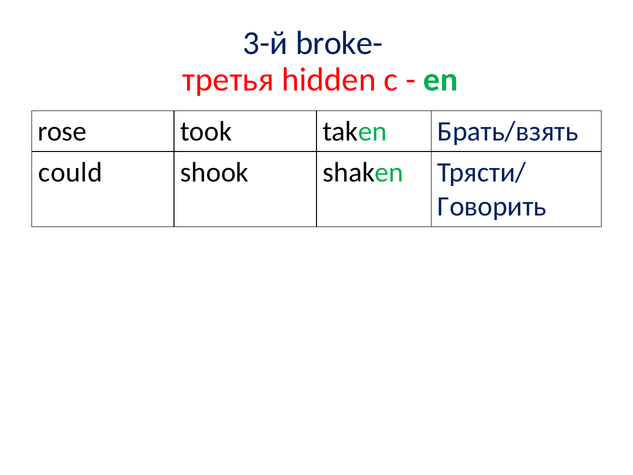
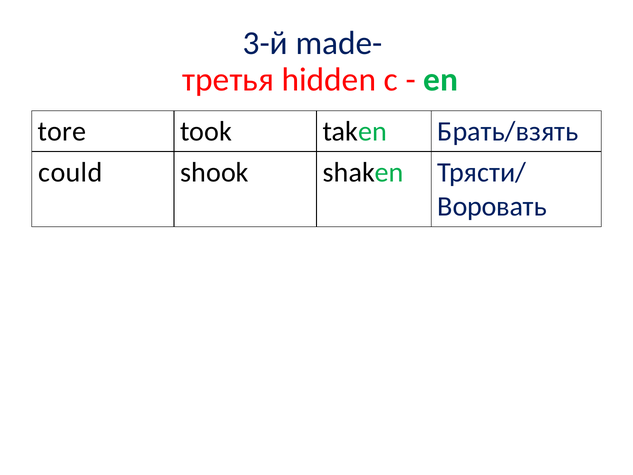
broke-: broke- -> made-
rose: rose -> tore
Говорить: Говорить -> Воровать
